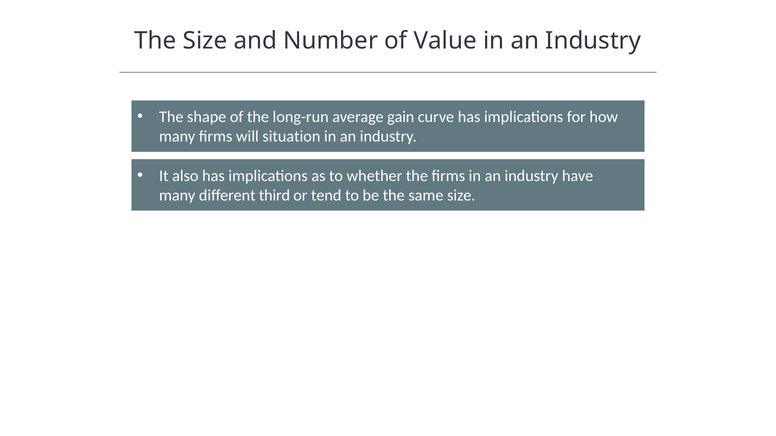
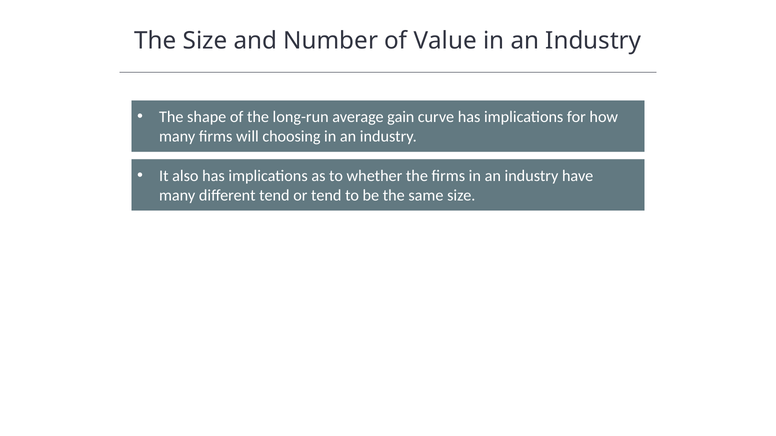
situation: situation -> choosing
different third: third -> tend
